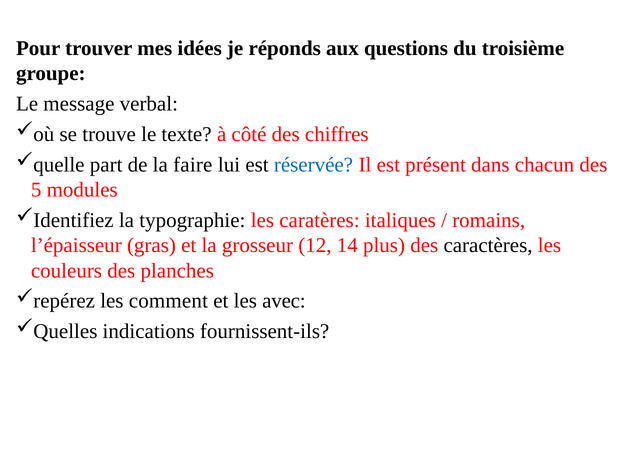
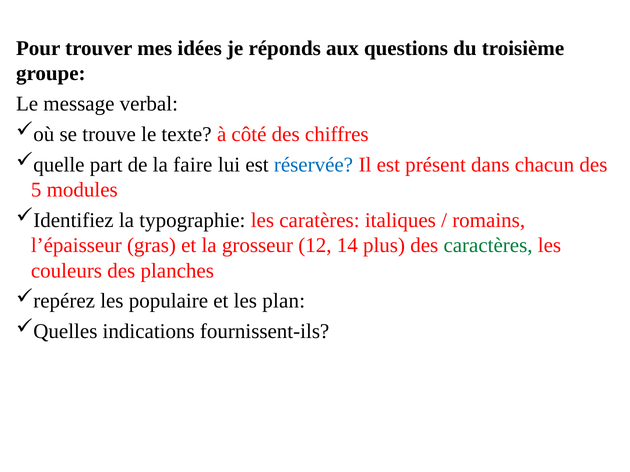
caractères colour: black -> green
comment: comment -> populaire
avec: avec -> plan
